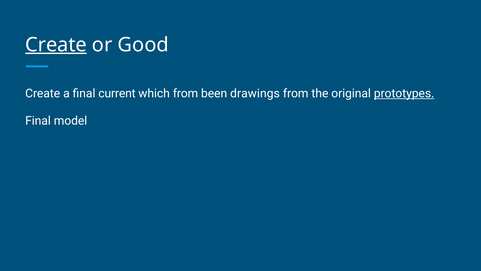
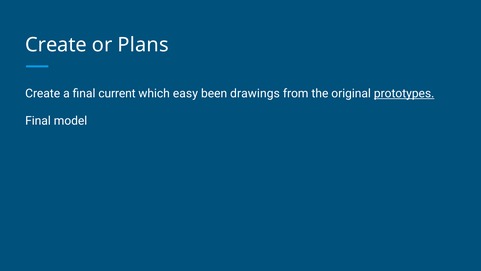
Create at (56, 45) underline: present -> none
Good: Good -> Plans
which from: from -> easy
